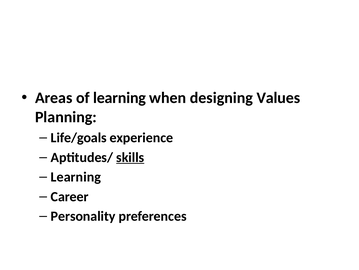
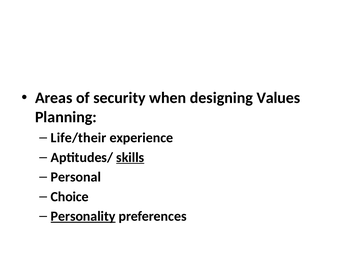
of learning: learning -> security
Life/goals: Life/goals -> Life/their
Learning at (76, 177): Learning -> Personal
Career: Career -> Choice
Personality underline: none -> present
